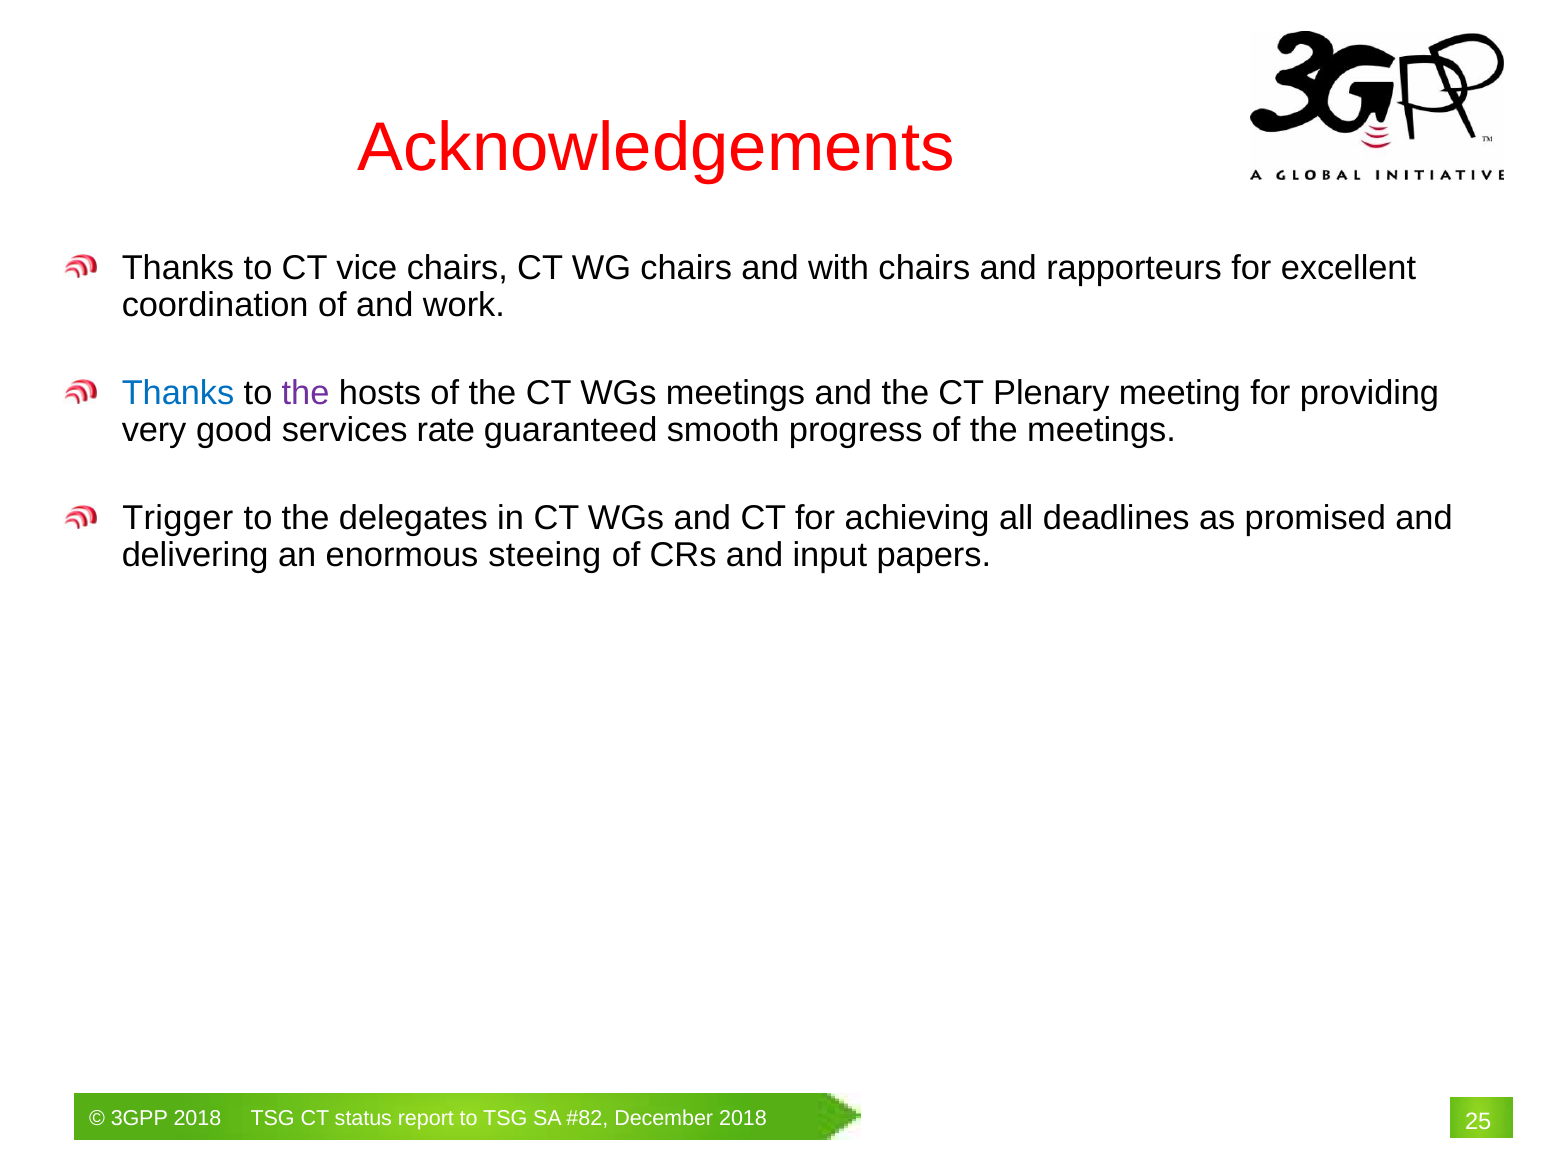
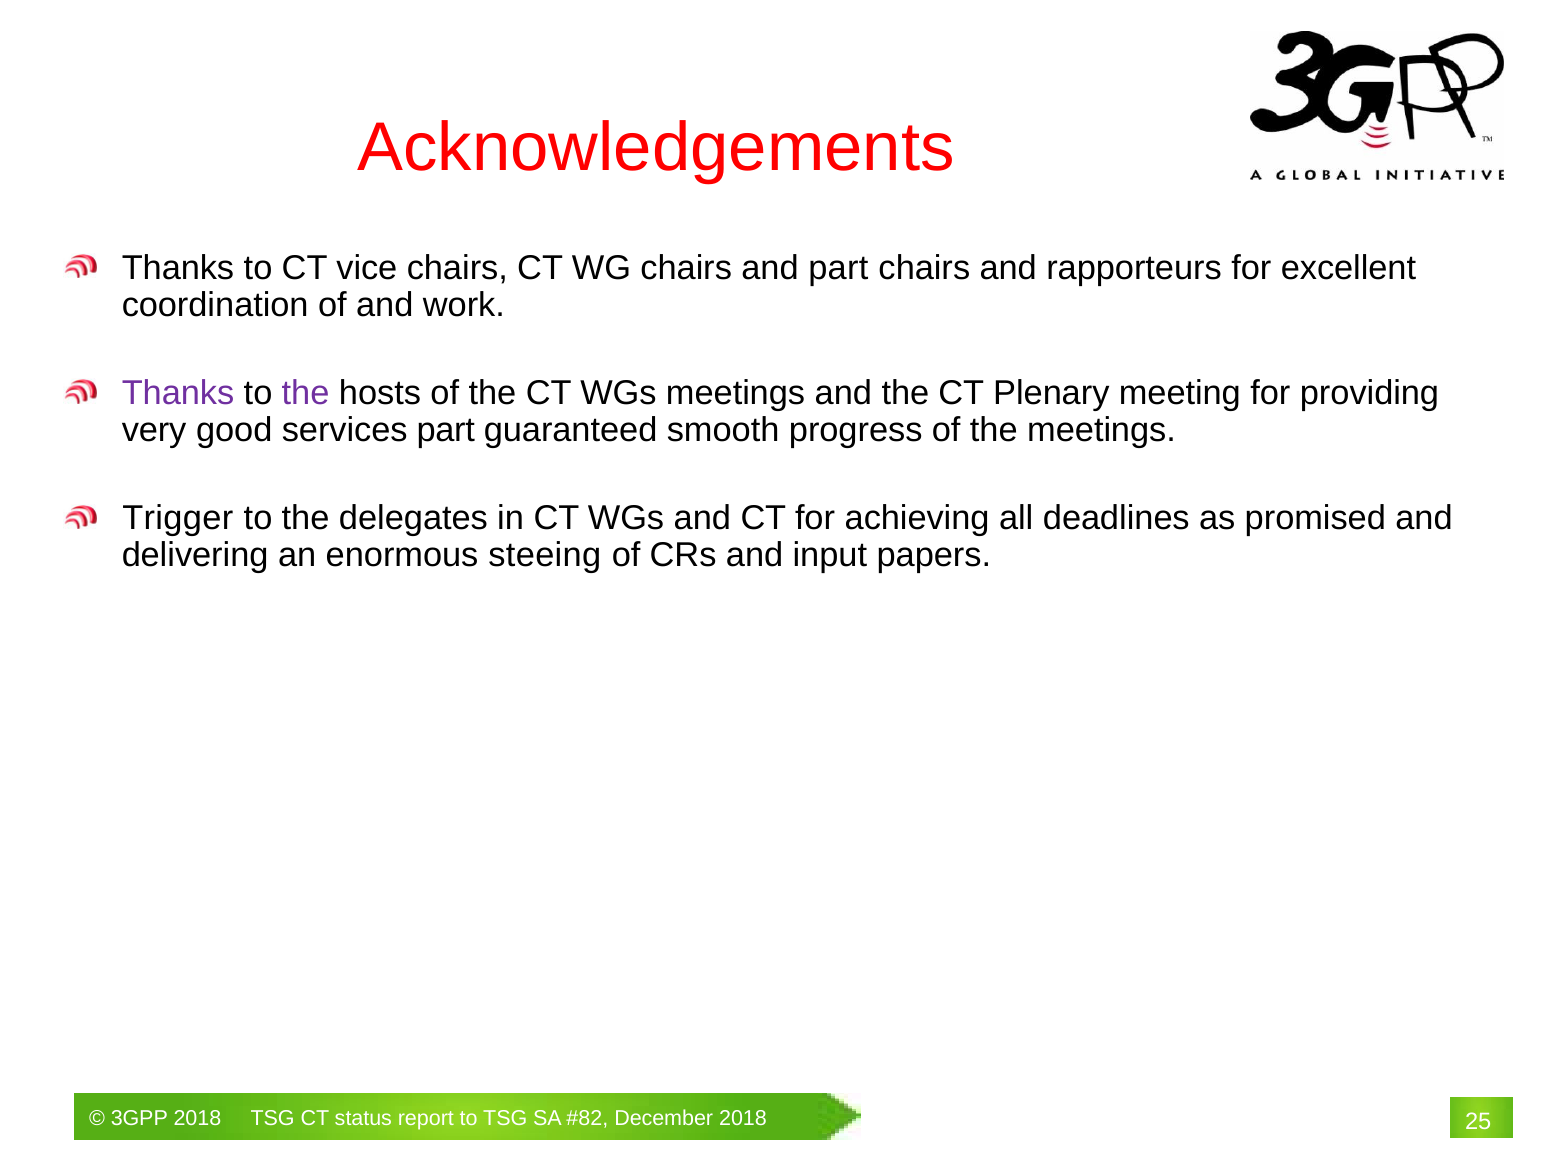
and with: with -> part
Thanks at (178, 393) colour: blue -> purple
services rate: rate -> part
